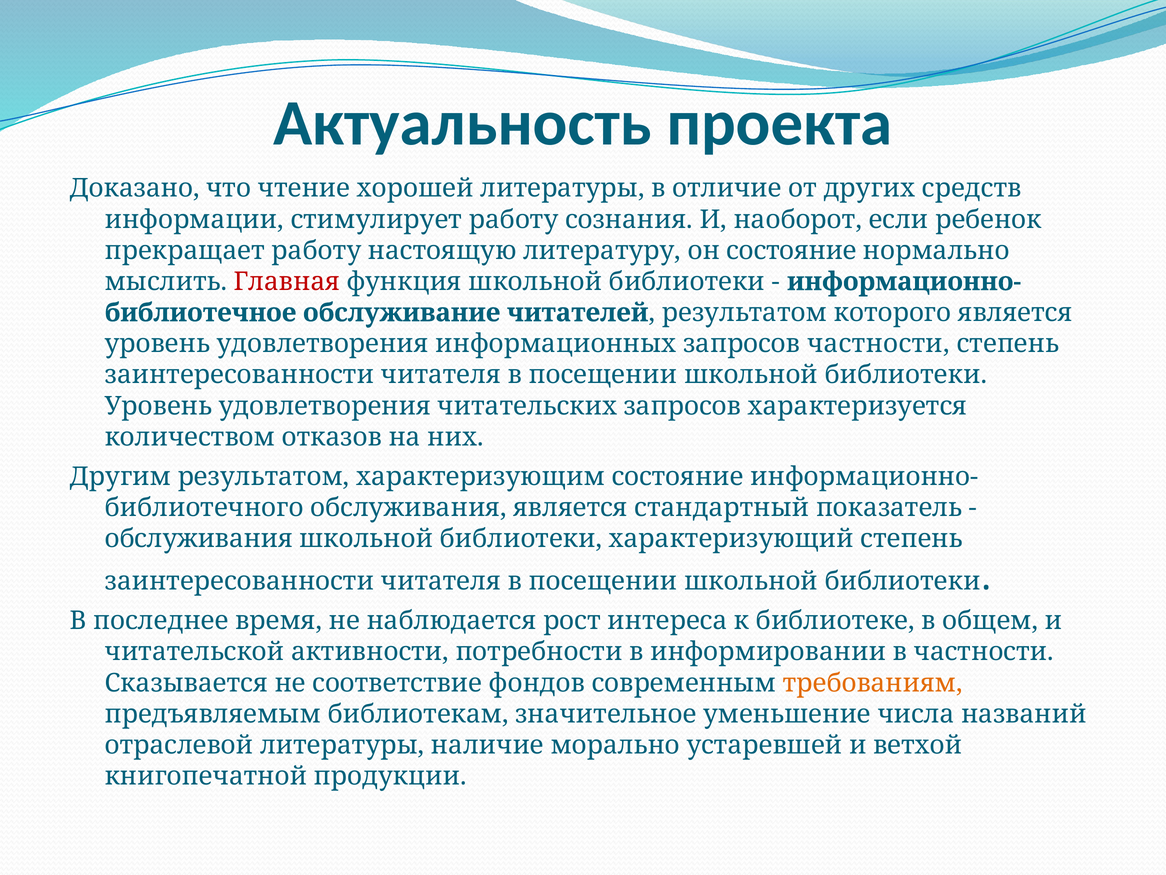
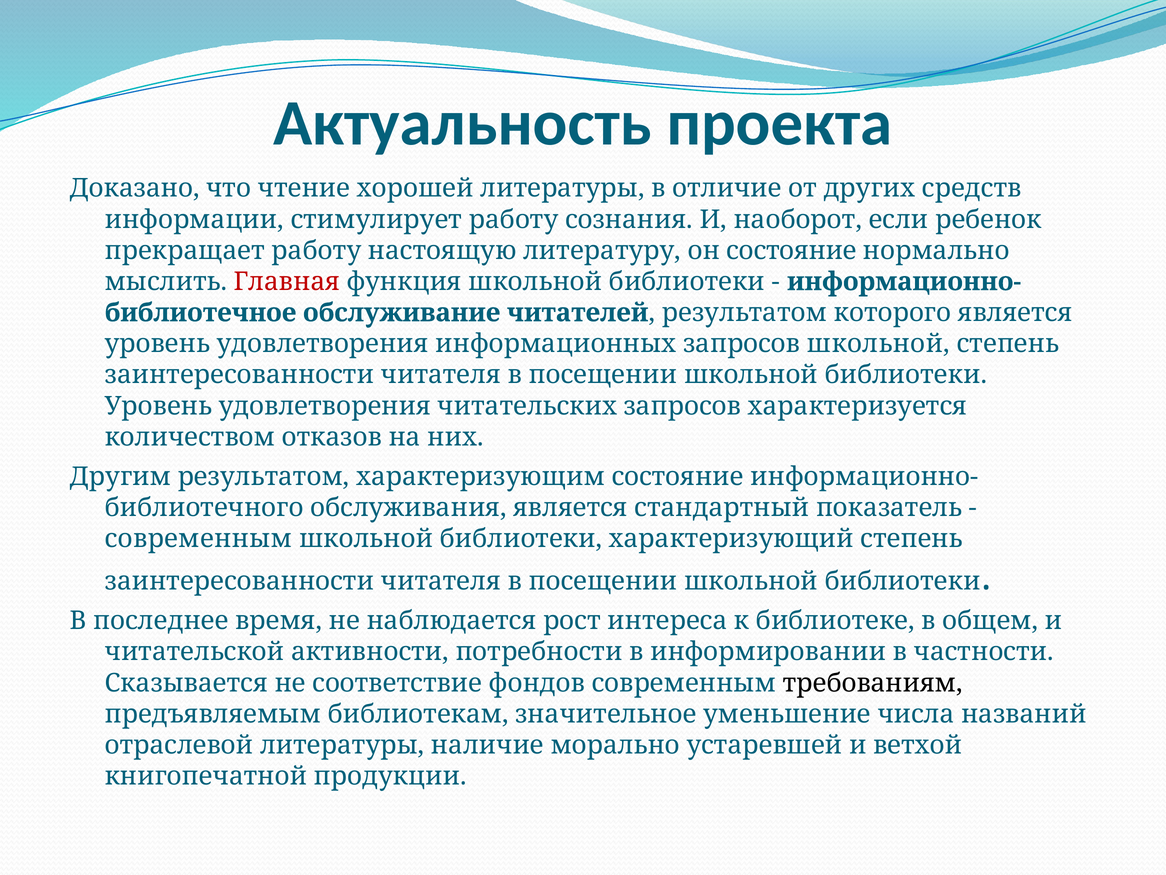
запросов частности: частности -> школьной
обслуживания at (199, 539): обслуживания -> современным
требованиям colour: orange -> black
